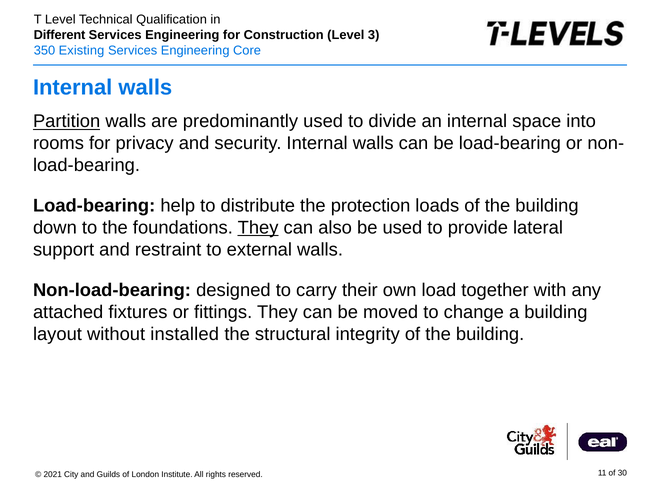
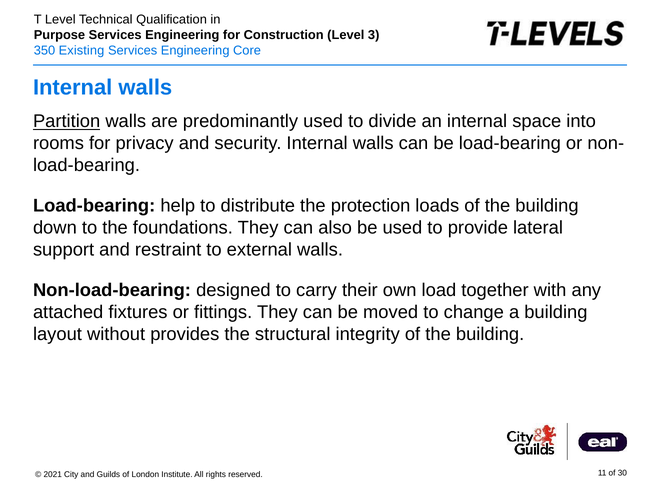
Different: Different -> Purpose
They at (258, 228) underline: present -> none
installed: installed -> provides
